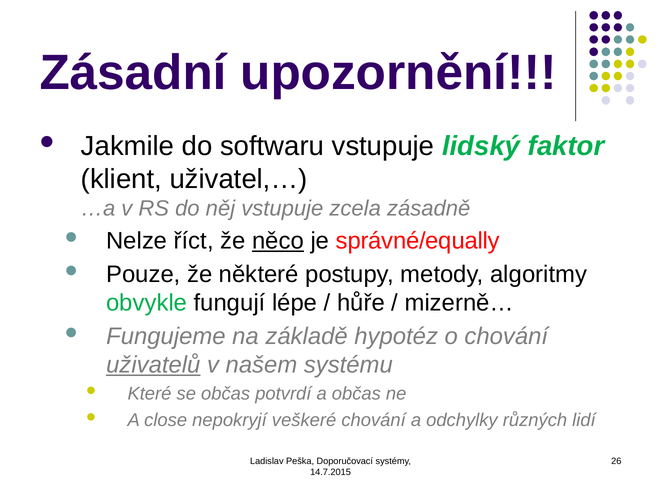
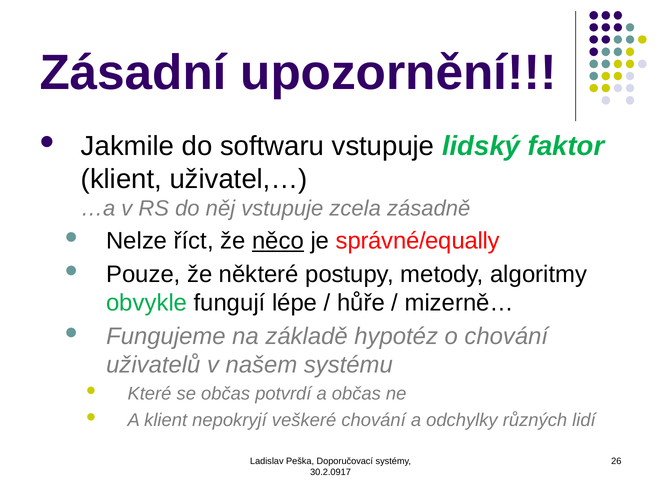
uživatelů underline: present -> none
A close: close -> klient
14.7.2015: 14.7.2015 -> 30.2.0917
